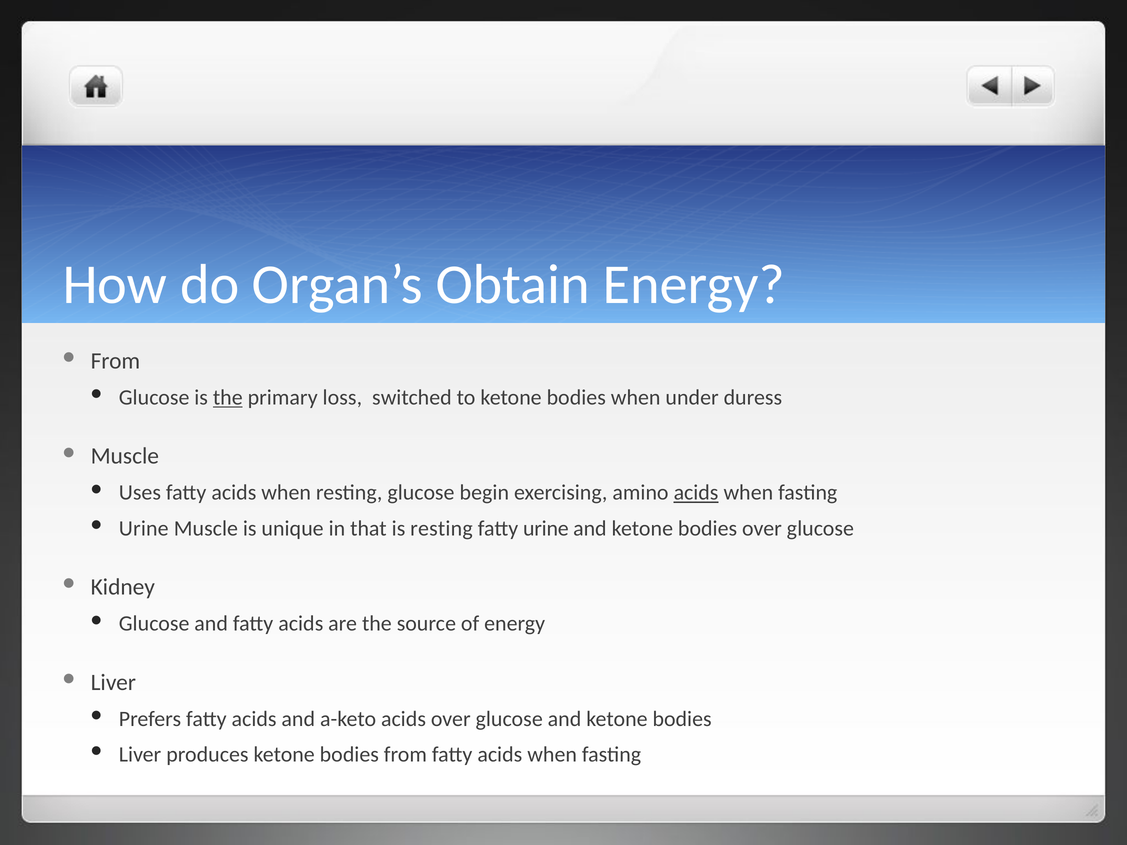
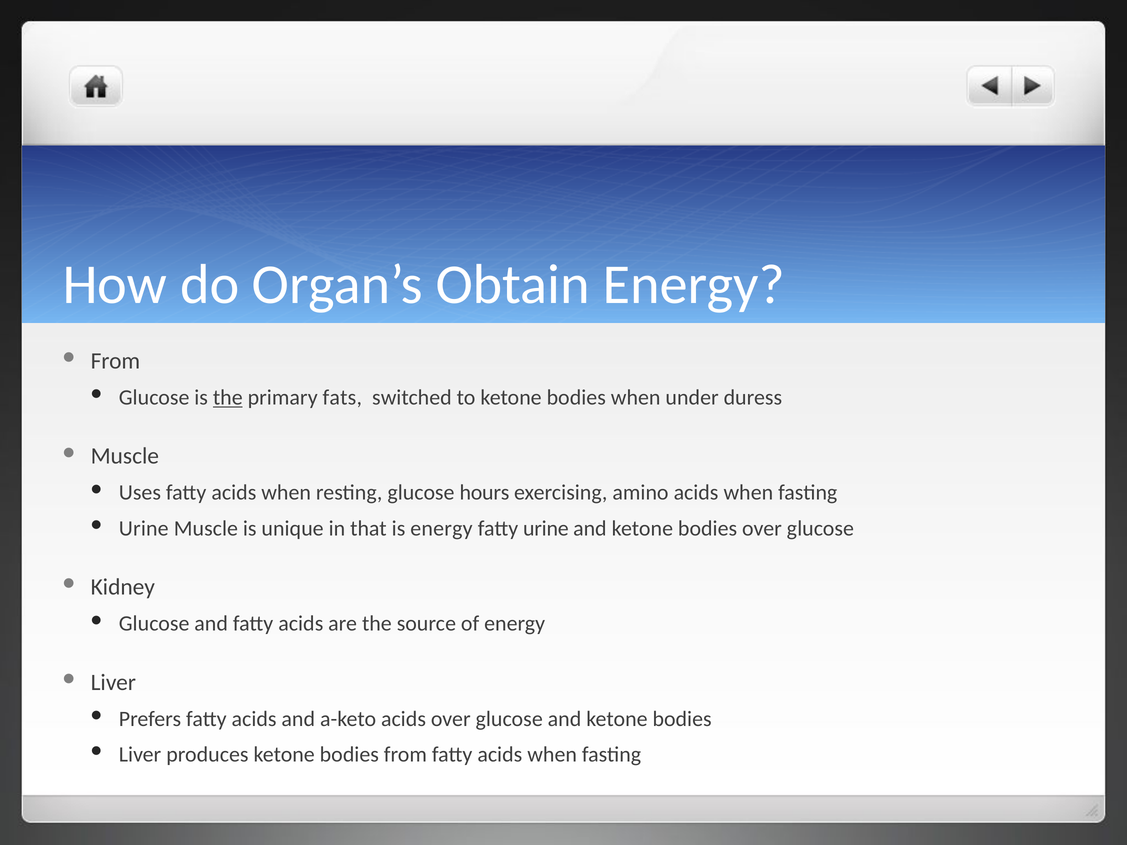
loss: loss -> fats
begin: begin -> hours
acids at (696, 493) underline: present -> none
is resting: resting -> energy
